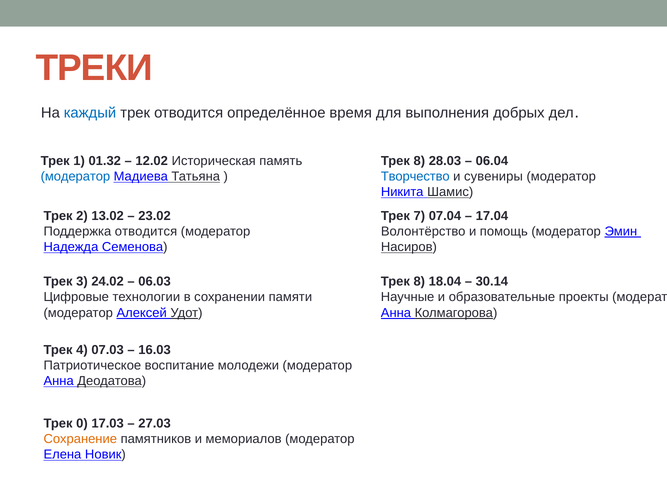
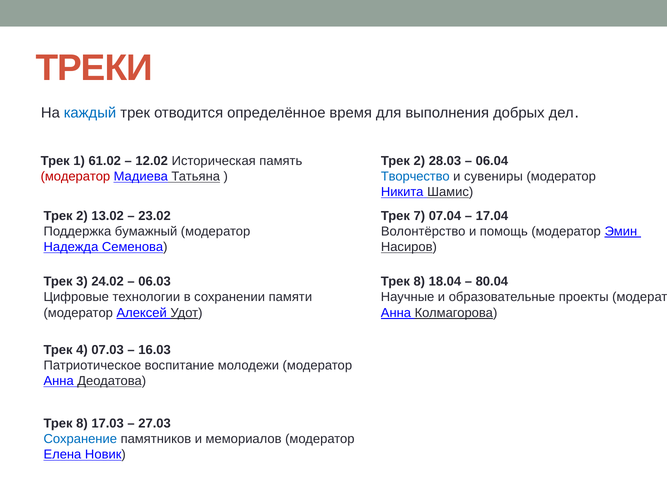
01.32: 01.32 -> 61.02
8 at (419, 161): 8 -> 2
модератор at (75, 176) colour: blue -> red
Поддержка отводится: отводится -> бумажный
30.14: 30.14 -> 80.04
0 at (82, 424): 0 -> 8
Сохранение colour: orange -> blue
